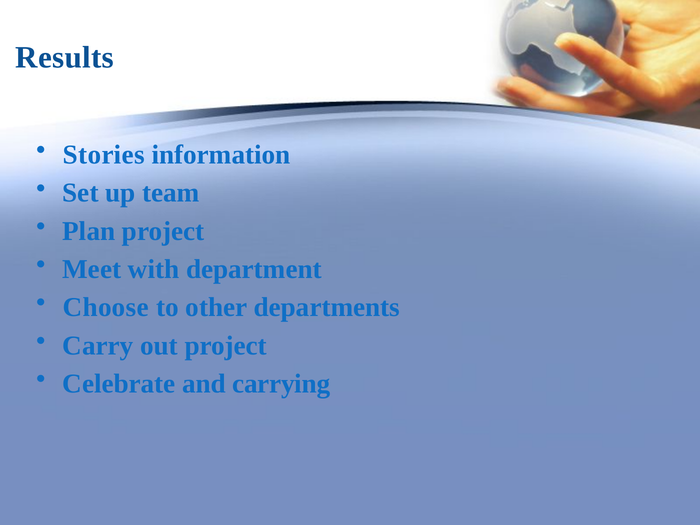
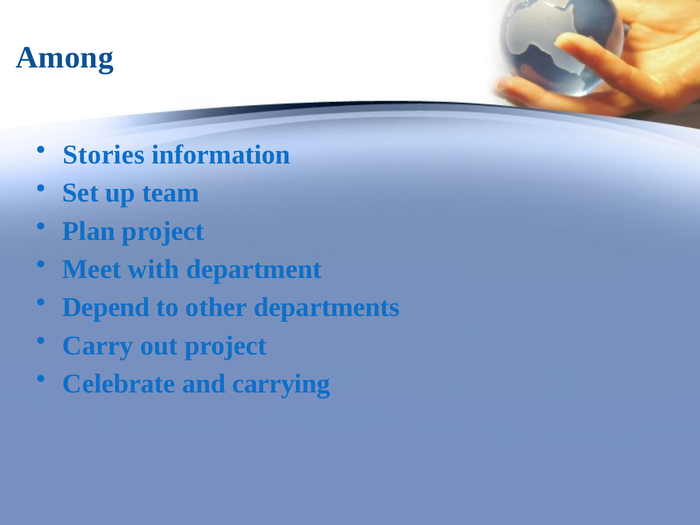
Results: Results -> Among
Choose: Choose -> Depend
